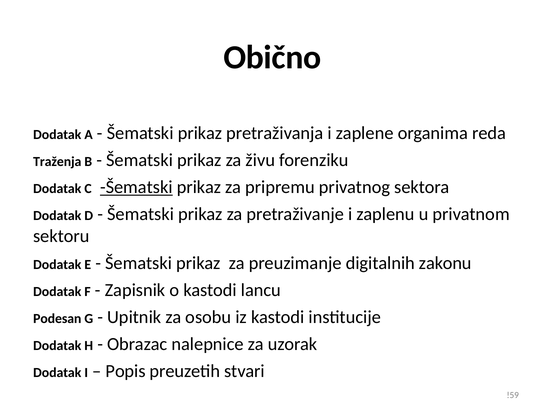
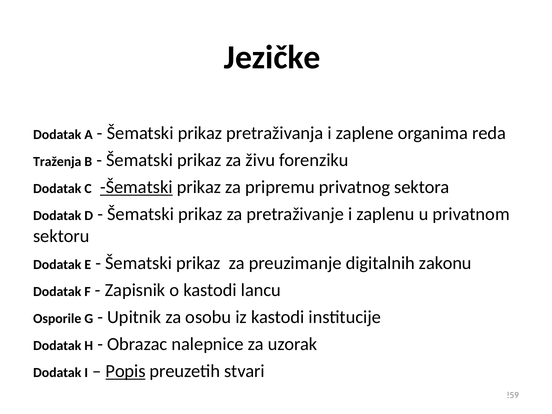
Obično: Obično -> Jezičke
Podesan: Podesan -> Osporile
Popis underline: none -> present
